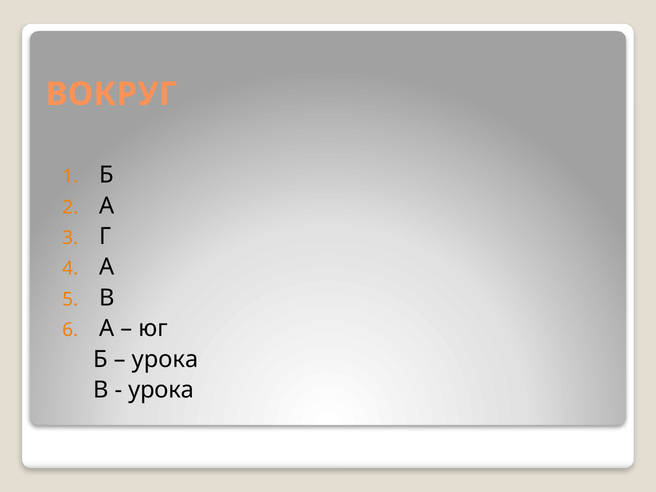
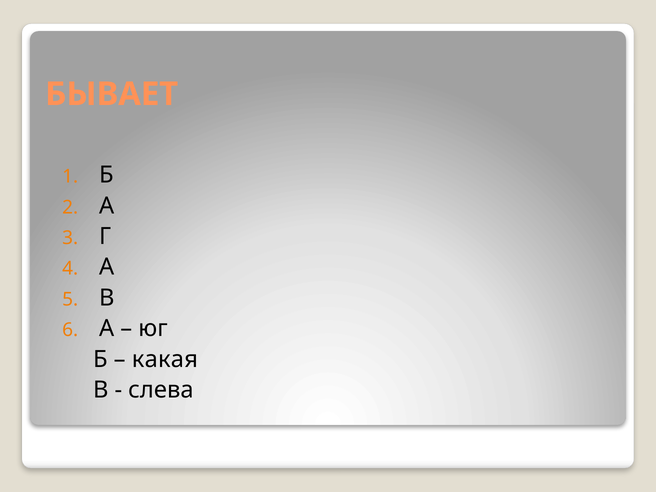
ВОКРУГ: ВОКРУГ -> БЫВАЕТ
урока at (165, 359): урока -> какая
урока at (161, 390): урока -> слева
